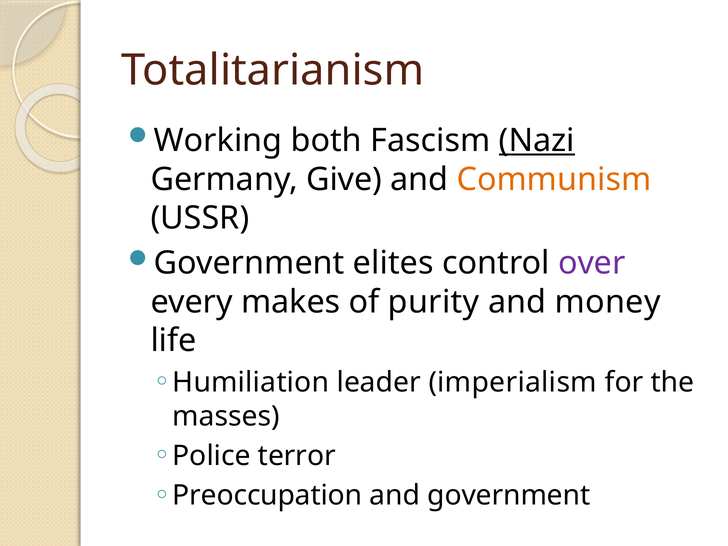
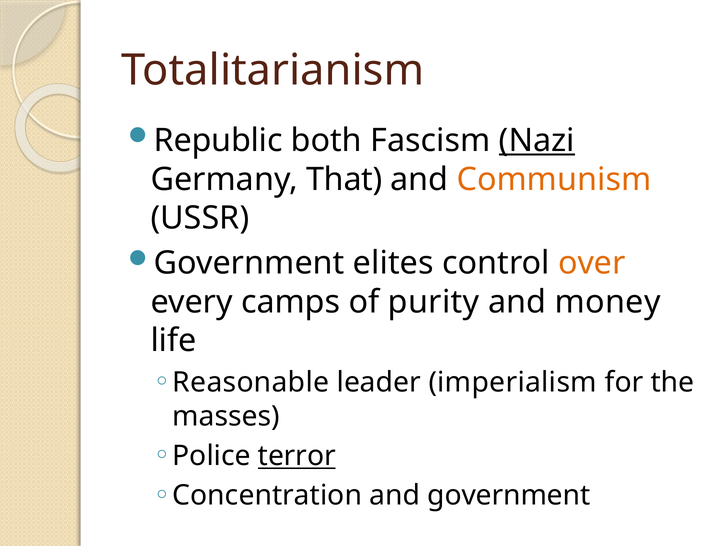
Working: Working -> Republic
Give: Give -> That
over colour: purple -> orange
makes: makes -> camps
Humiliation: Humiliation -> Reasonable
terror underline: none -> present
Preoccupation: Preoccupation -> Concentration
